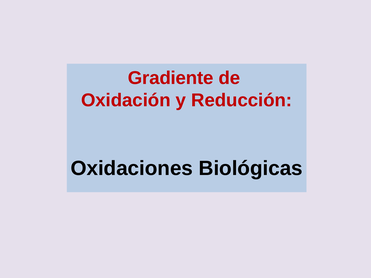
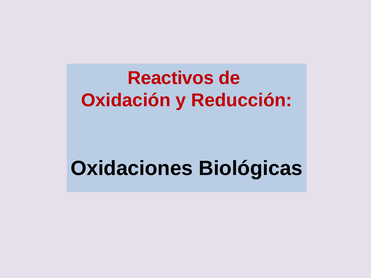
Gradiente: Gradiente -> Reactivos
